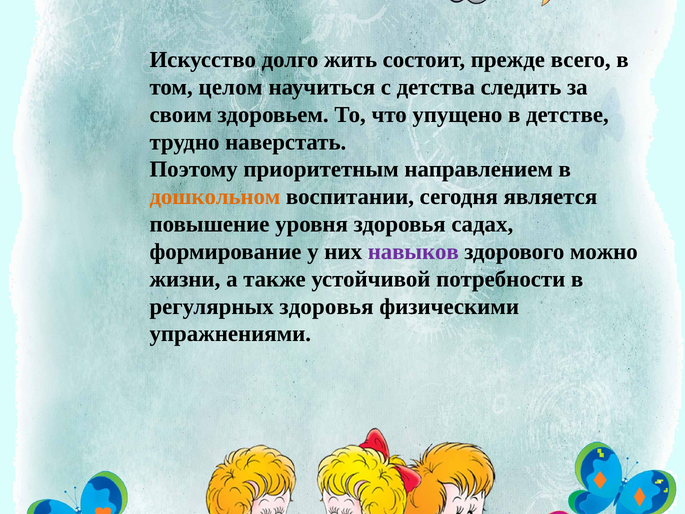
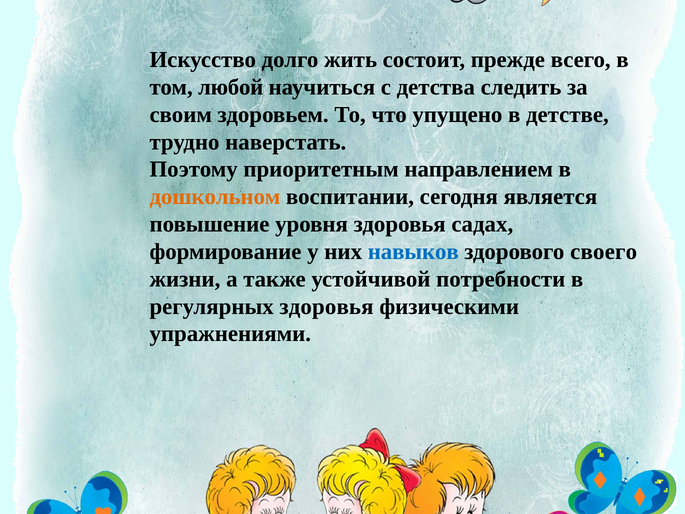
целом: целом -> любой
навыков colour: purple -> blue
можно: можно -> своего
